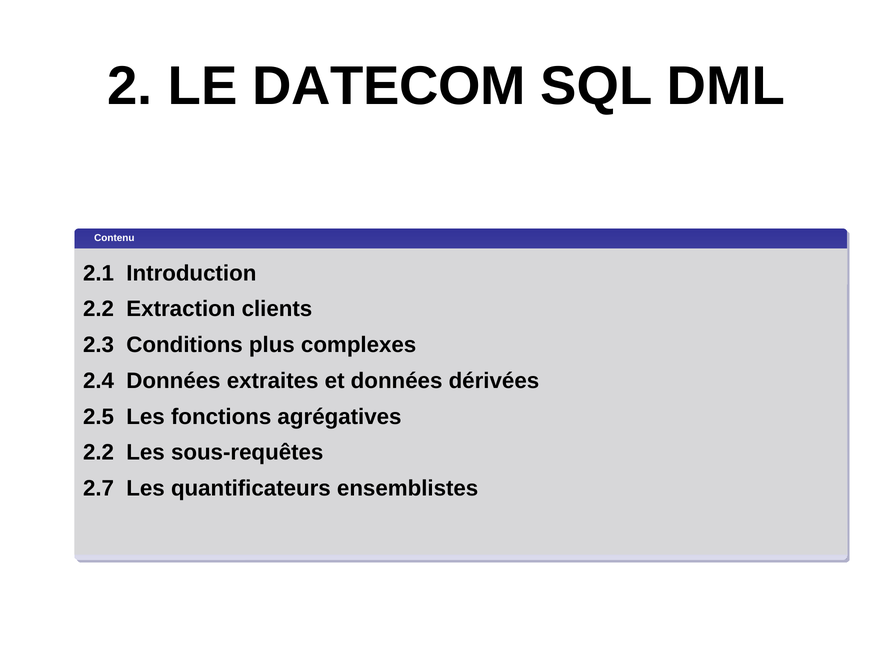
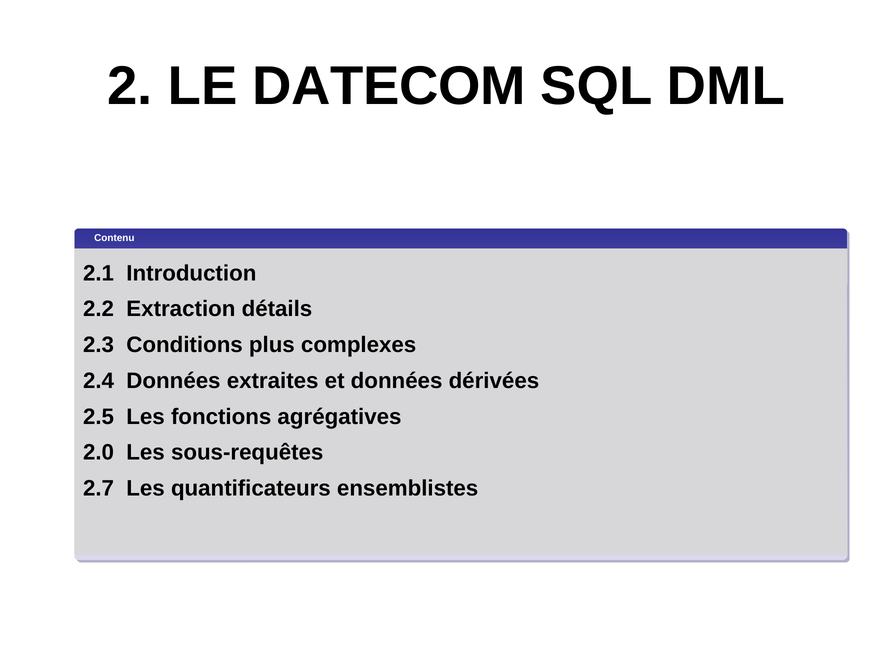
clients: clients -> détails
2.2 at (99, 452): 2.2 -> 2.0
